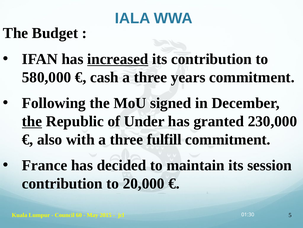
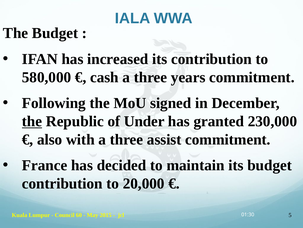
increased underline: present -> none
fulfill: fulfill -> assist
its session: session -> budget
